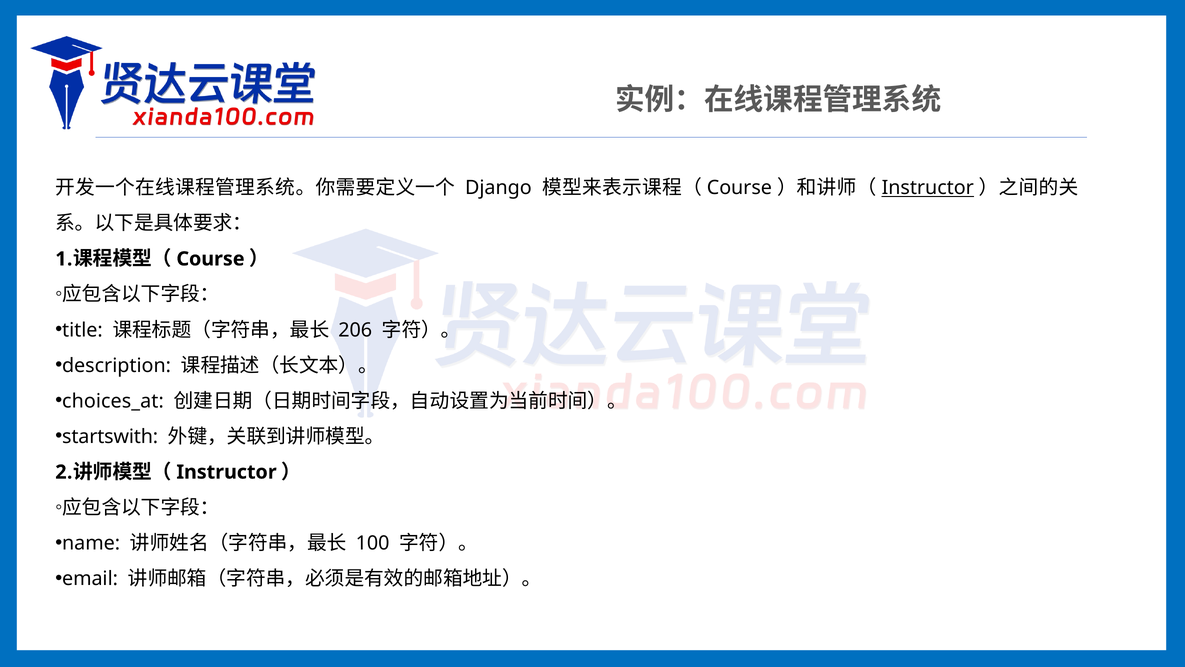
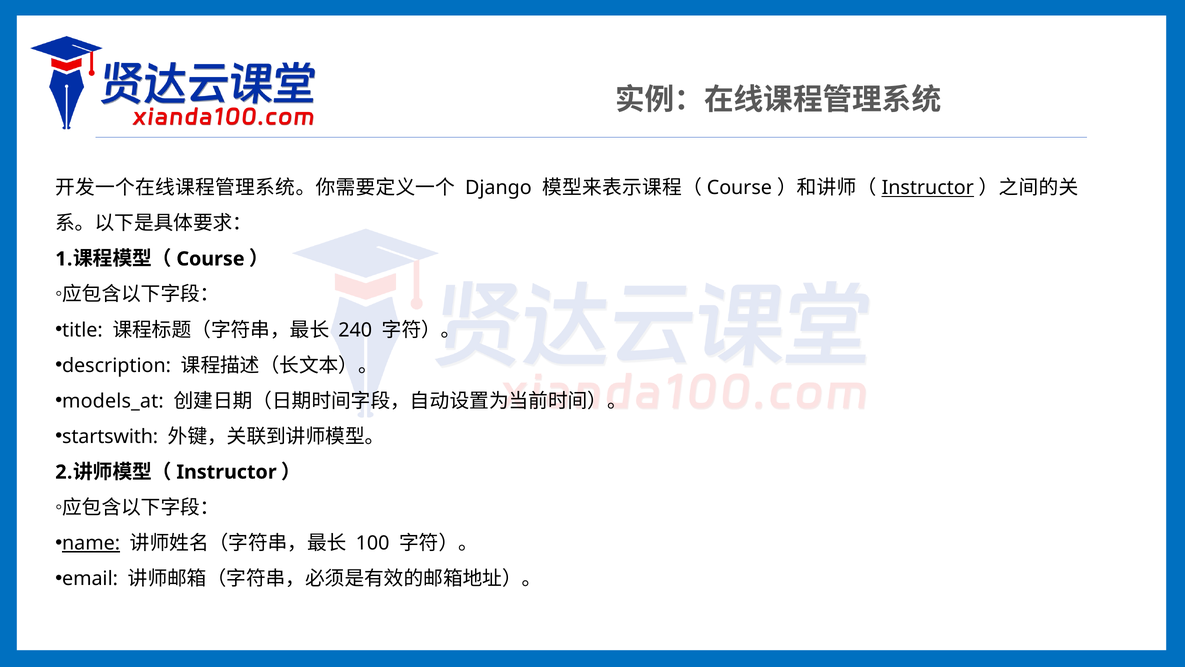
206: 206 -> 240
choices_at: choices_at -> models_at
name underline: none -> present
